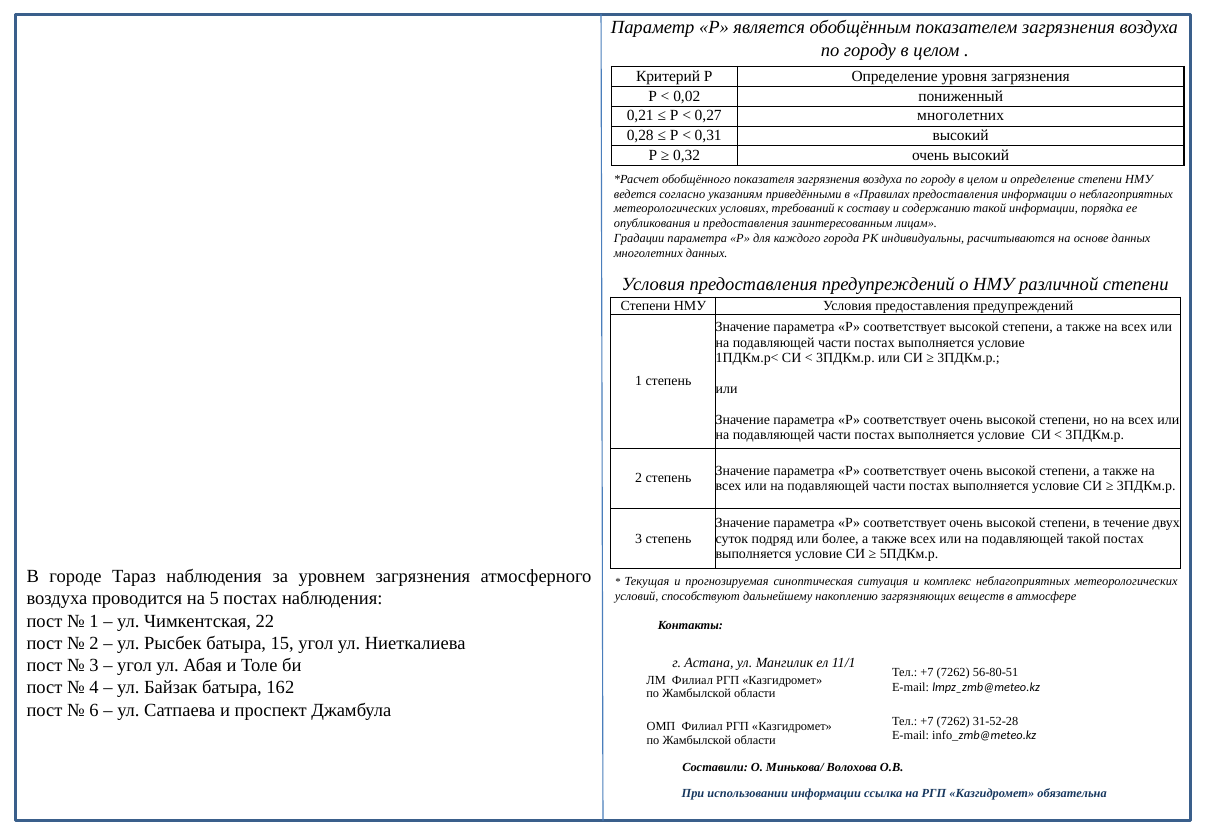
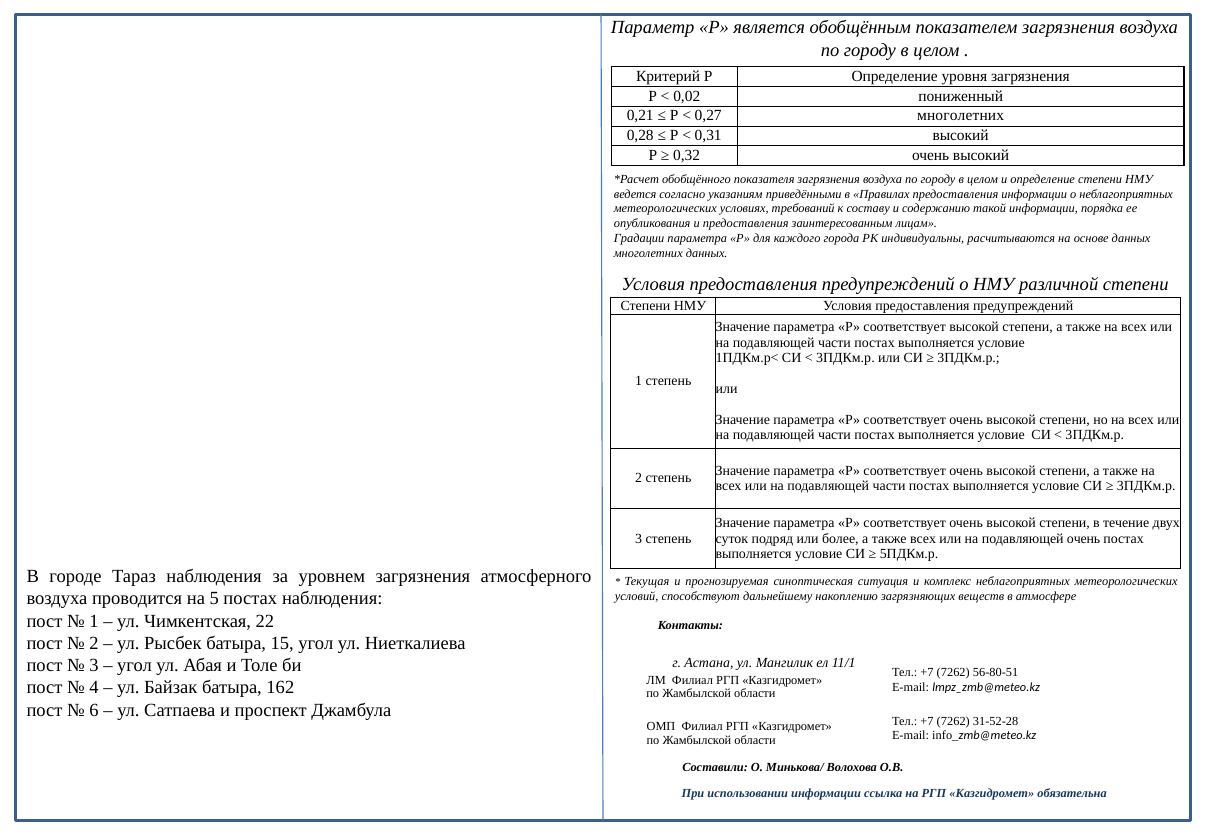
подавляющей такой: такой -> очень
